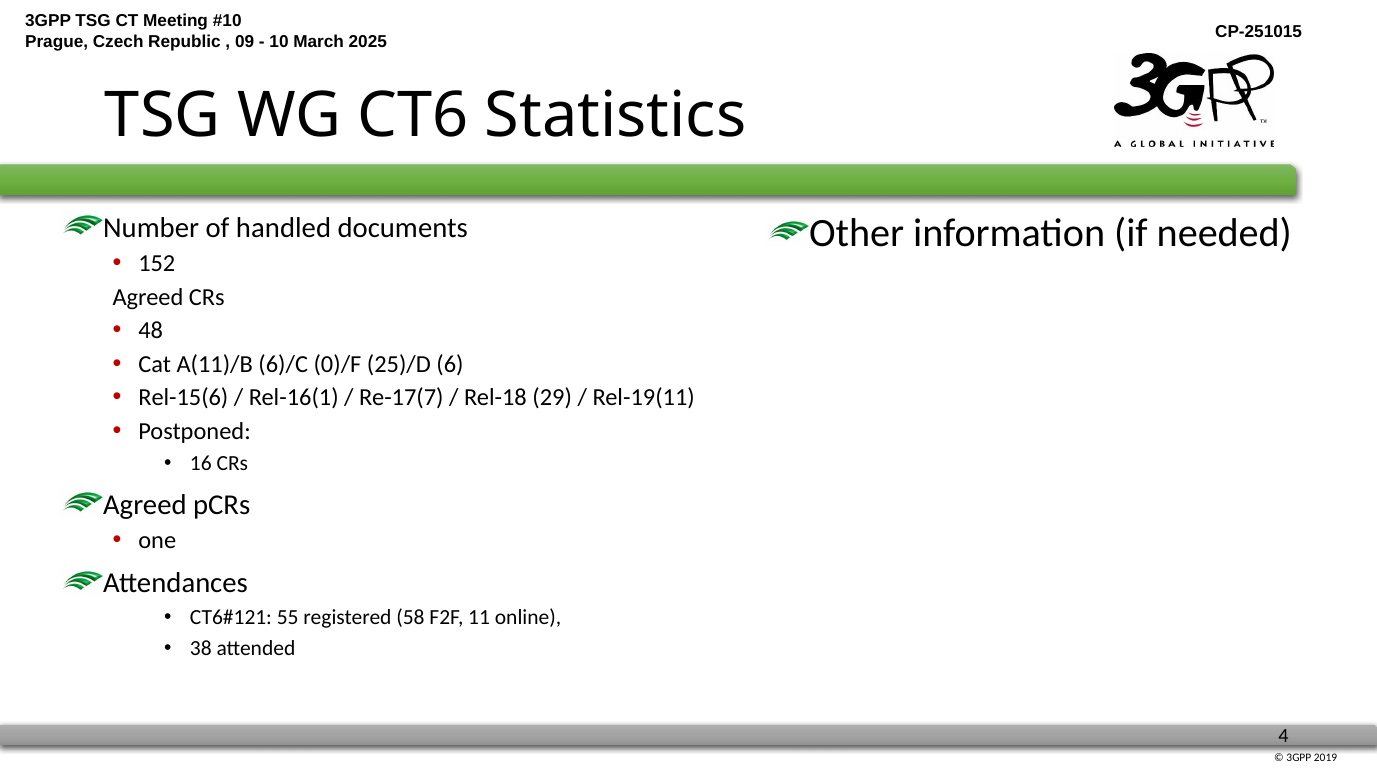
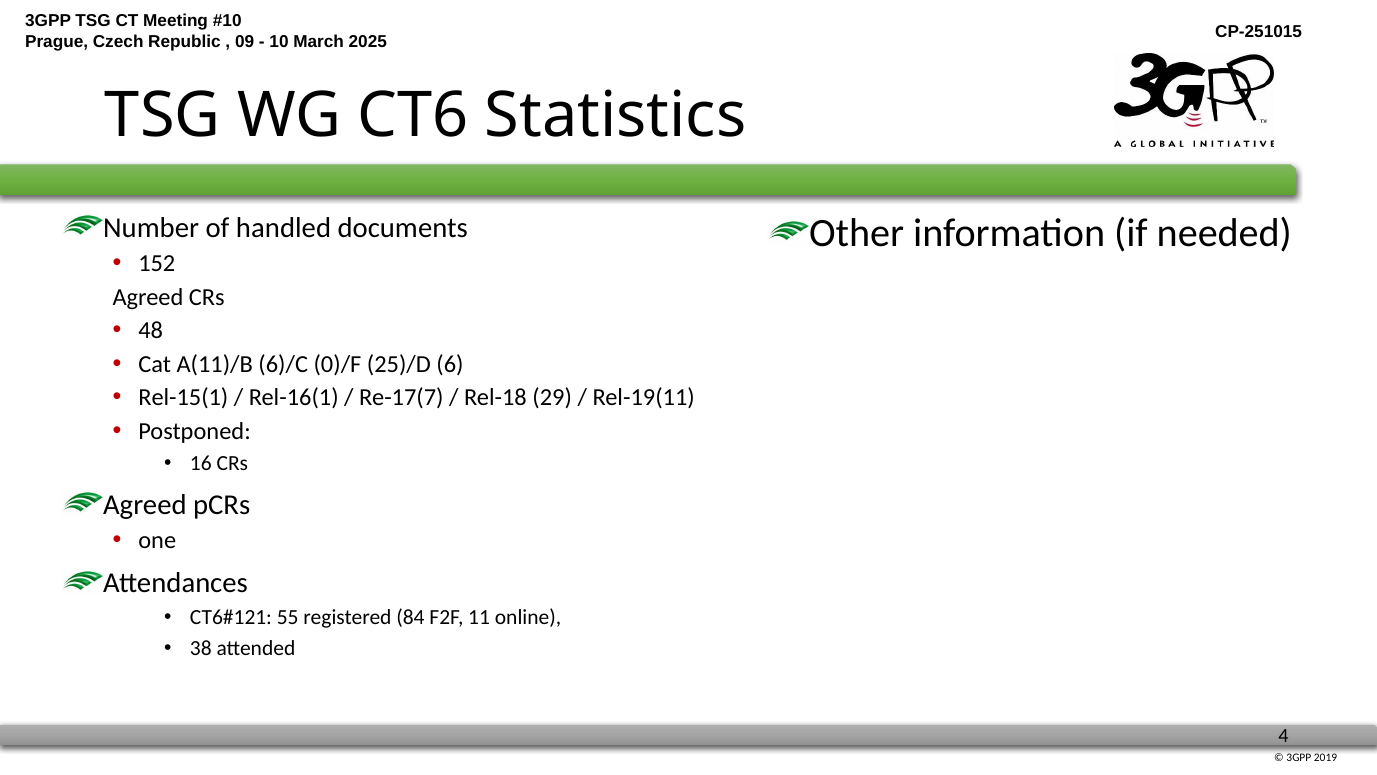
Rel-15(6: Rel-15(6 -> Rel-15(1
58: 58 -> 84
